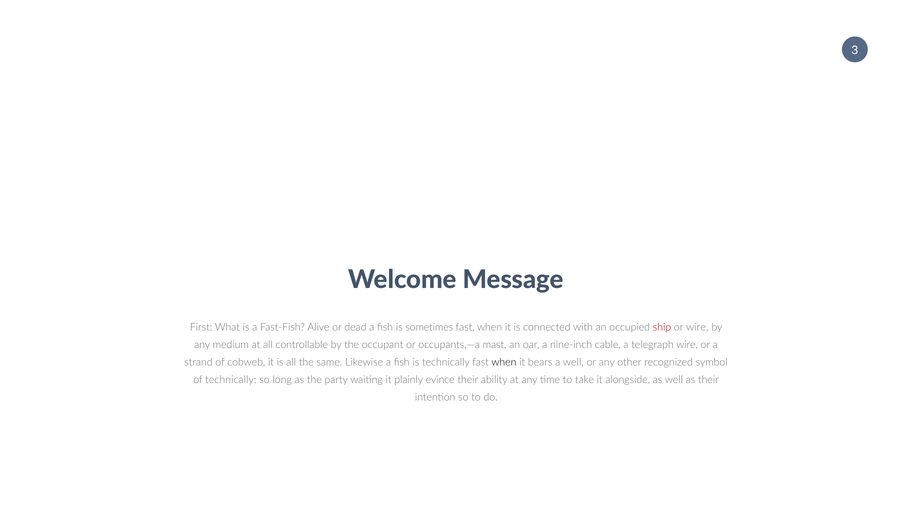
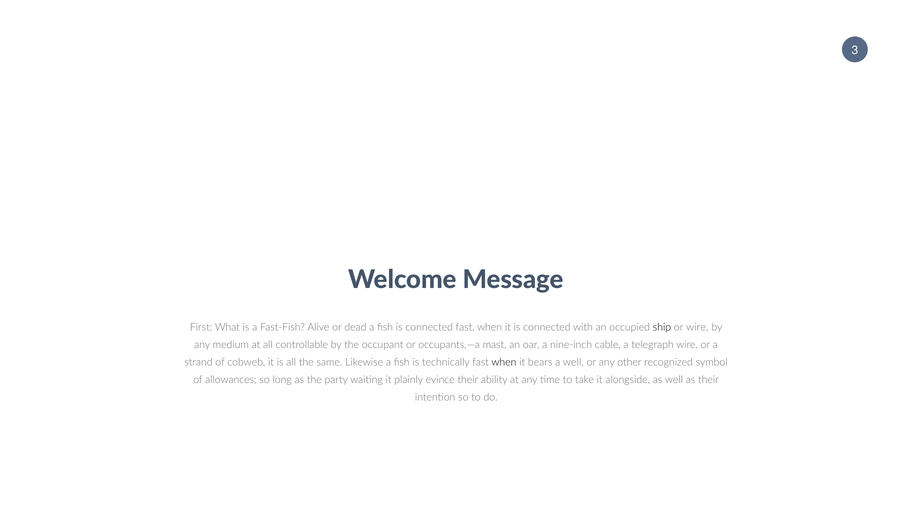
fish is sometimes: sometimes -> connected
ship colour: red -> black
of technically: technically -> allowances
